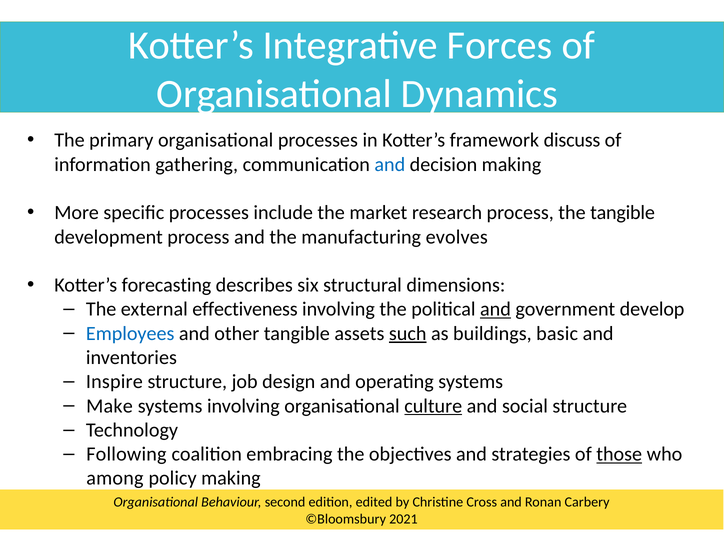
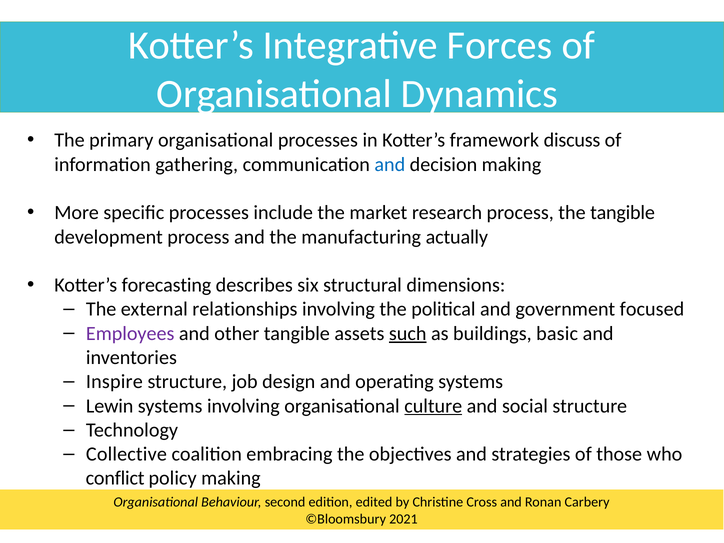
evolves: evolves -> actually
effectiveness: effectiveness -> relationships
and at (495, 309) underline: present -> none
develop: develop -> focused
Employees colour: blue -> purple
Make: Make -> Lewin
Following: Following -> Collective
those underline: present -> none
among: among -> conflict
